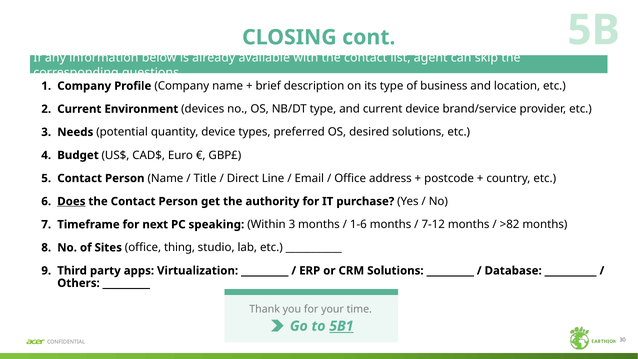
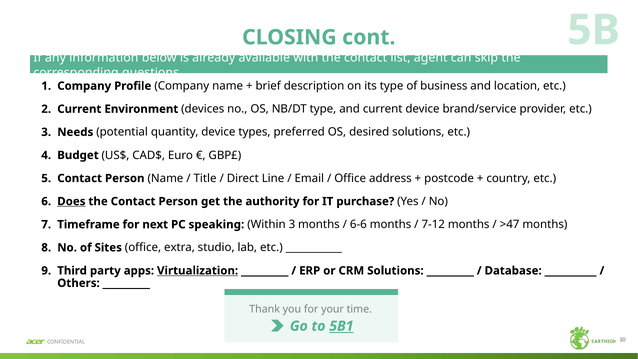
1-6: 1-6 -> 6-6
>82: >82 -> >47
thing: thing -> extra
Virtualization underline: none -> present
